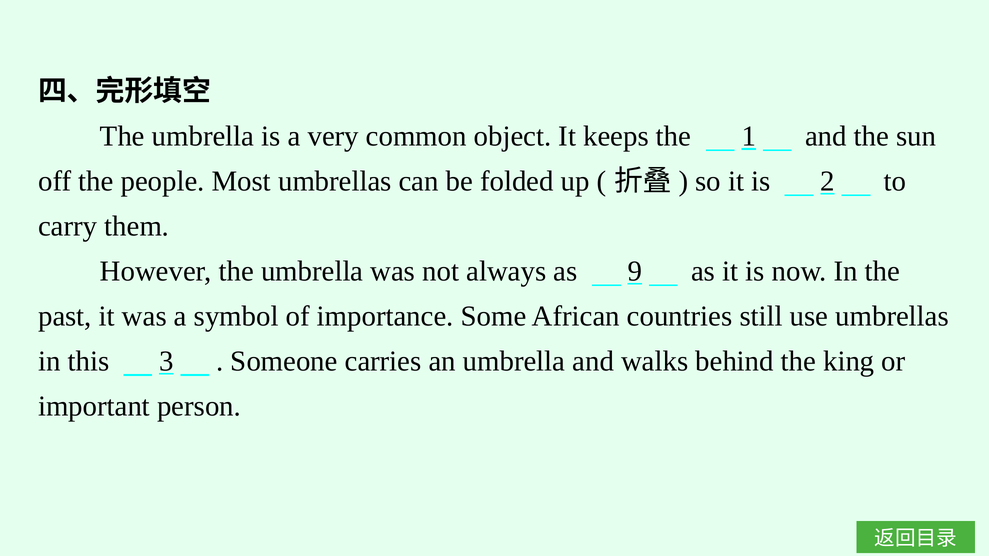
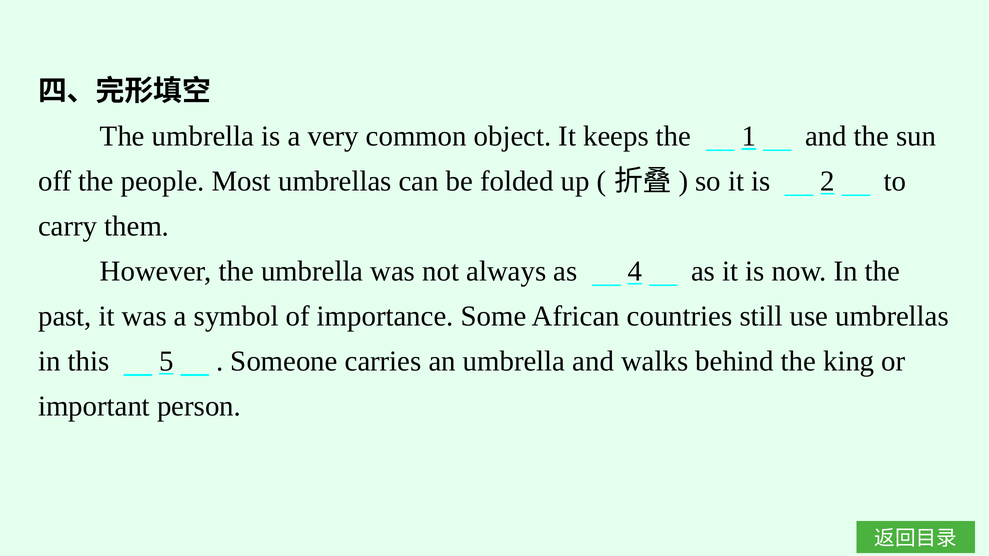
9: 9 -> 4
3: 3 -> 5
